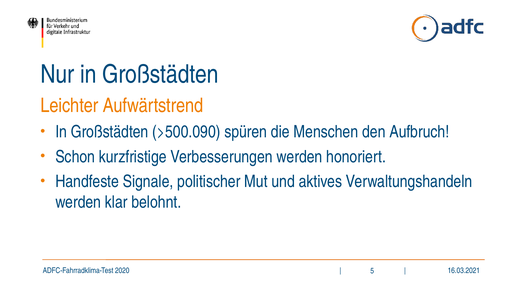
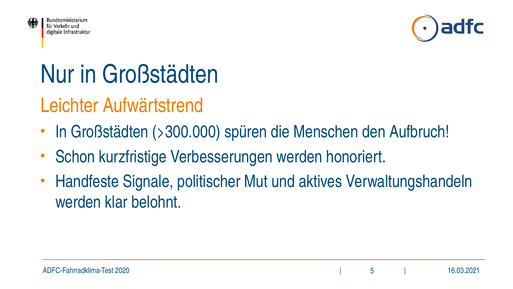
>500.090: >500.090 -> >300.000
